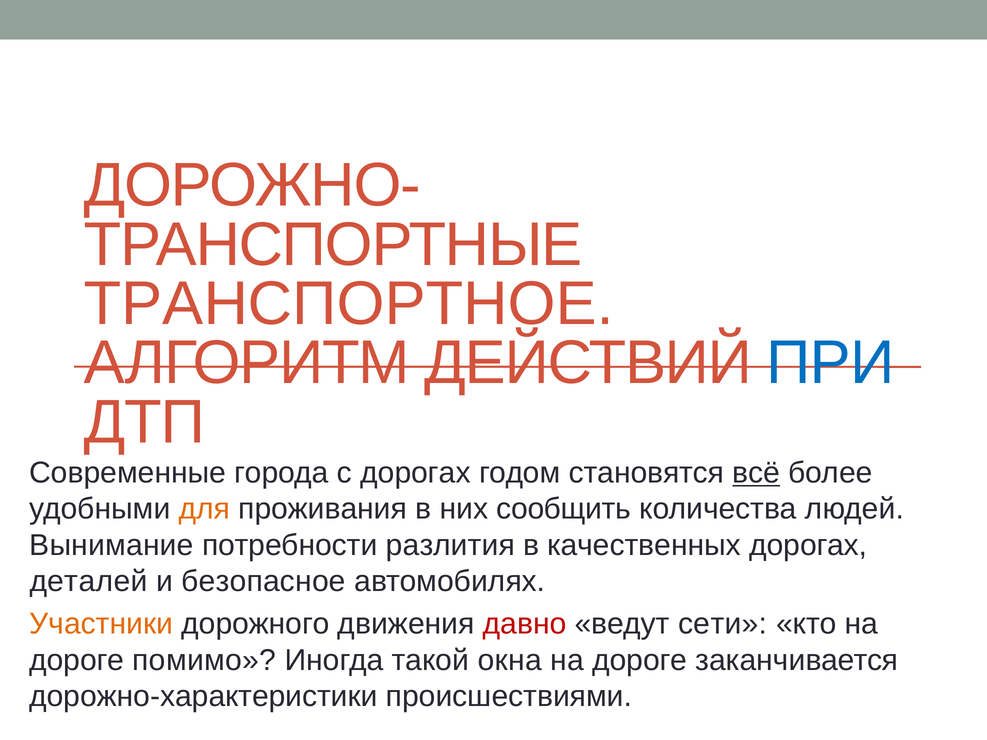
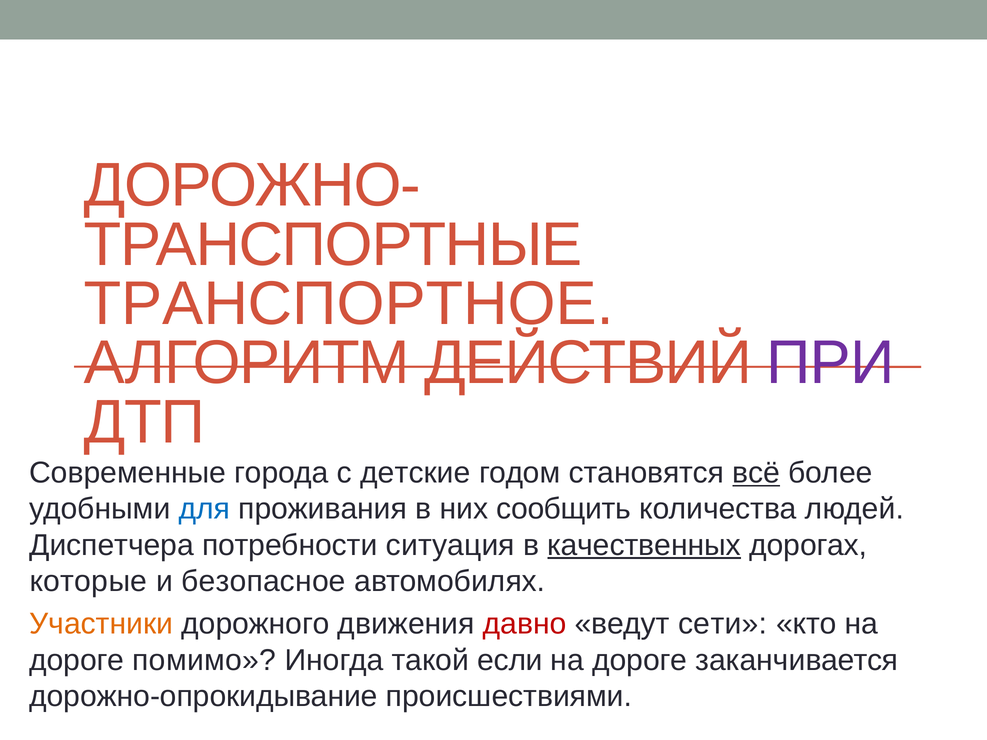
ПРИ colour: blue -> purple
с дорогах: дорогах -> детские
для colour: orange -> blue
Вынимание: Вынимание -> Диспетчера
разлития: разлития -> ситуация
качественных underline: none -> present
деталей: деталей -> которые
окна: окна -> если
дорожно-характеристики: дорожно-характеристики -> дорожно-опрокидывание
